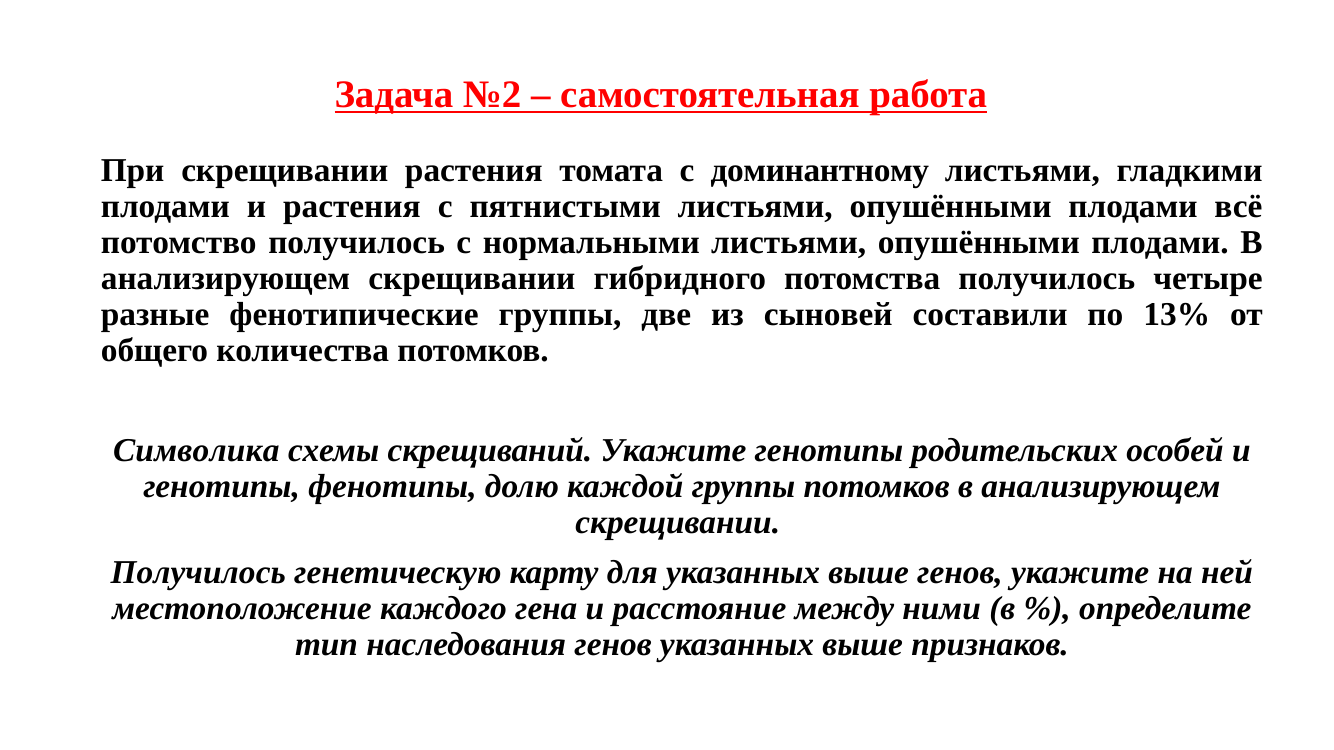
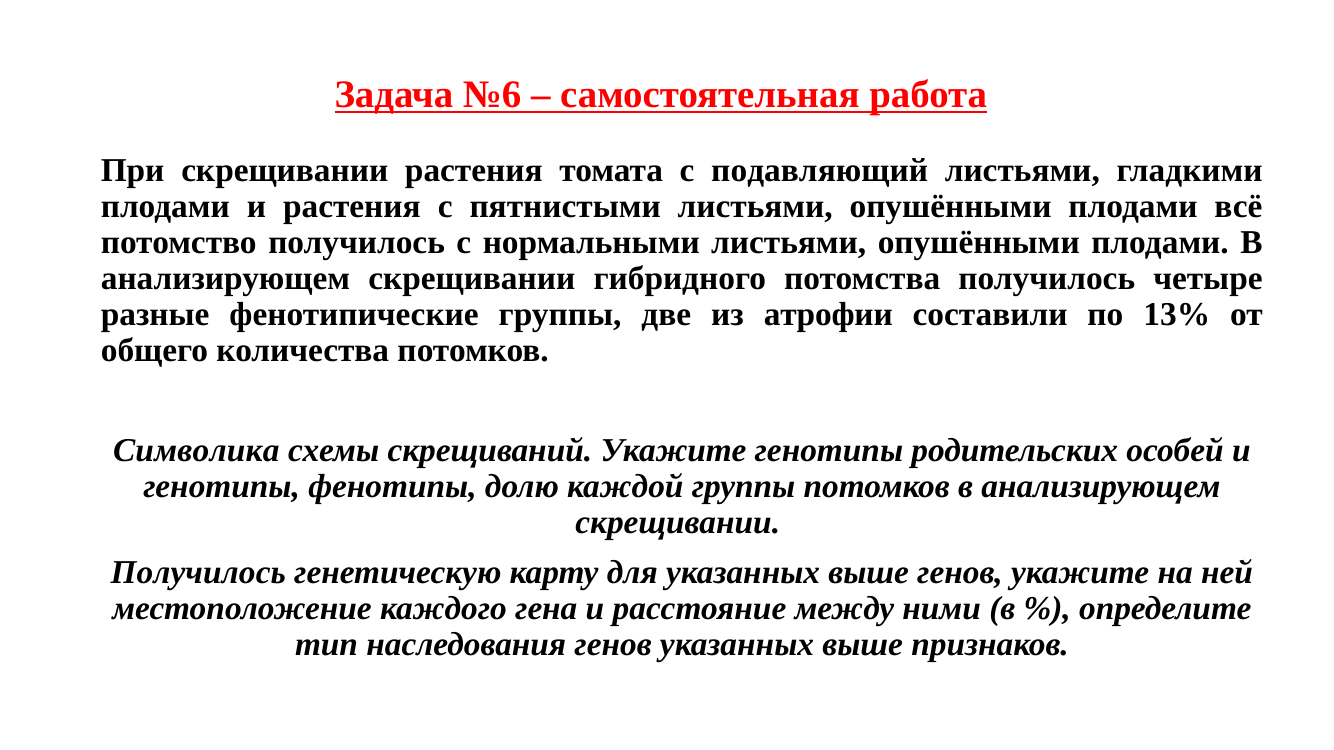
№2: №2 -> №6
доминантному: доминантному -> подавляющий
сыновей: сыновей -> атрофии
